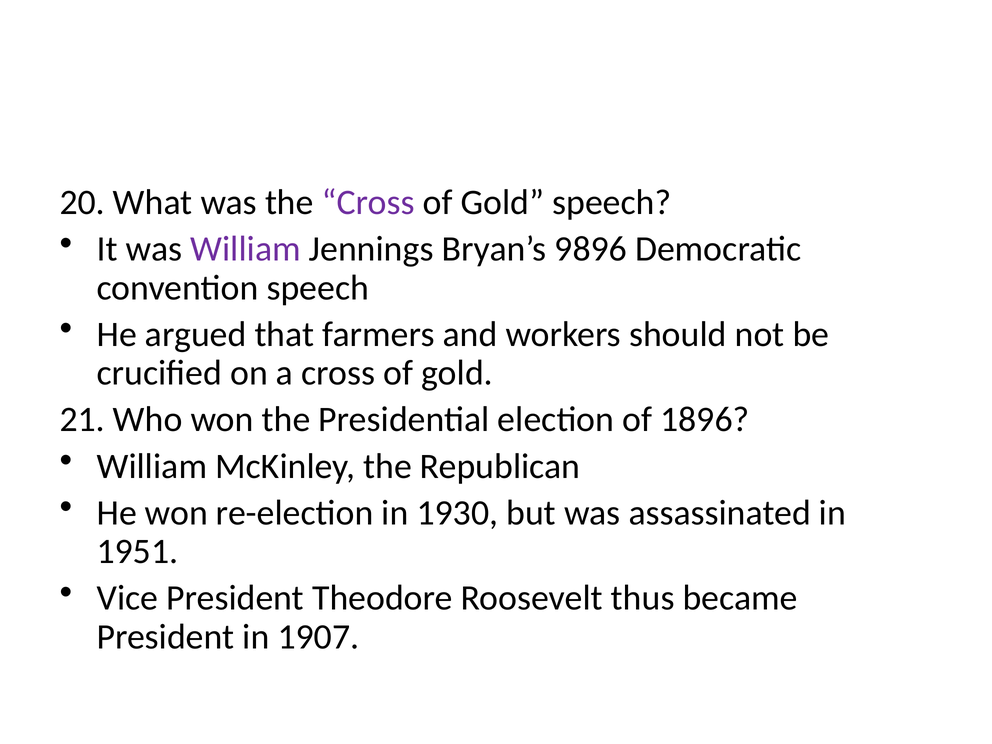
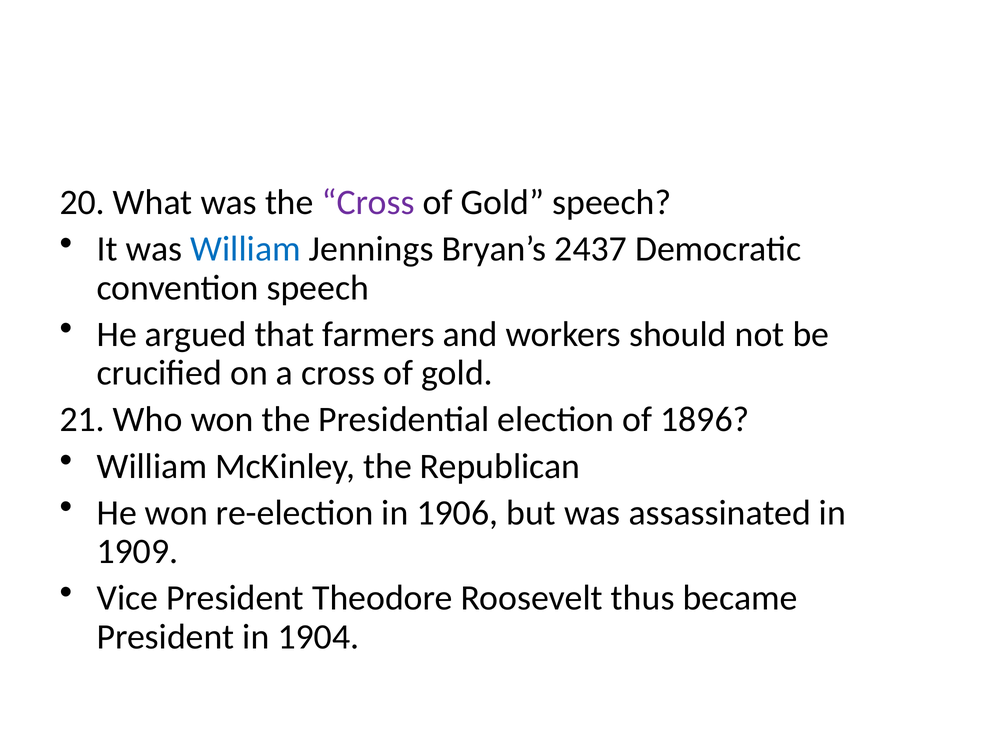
William at (246, 249) colour: purple -> blue
9896: 9896 -> 2437
1930: 1930 -> 1906
1951: 1951 -> 1909
1907: 1907 -> 1904
